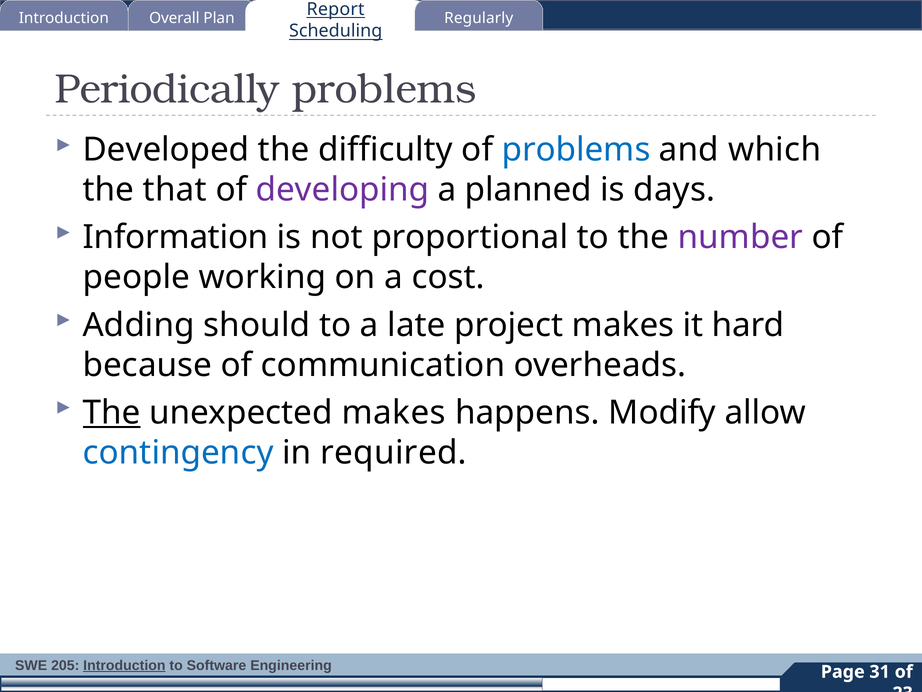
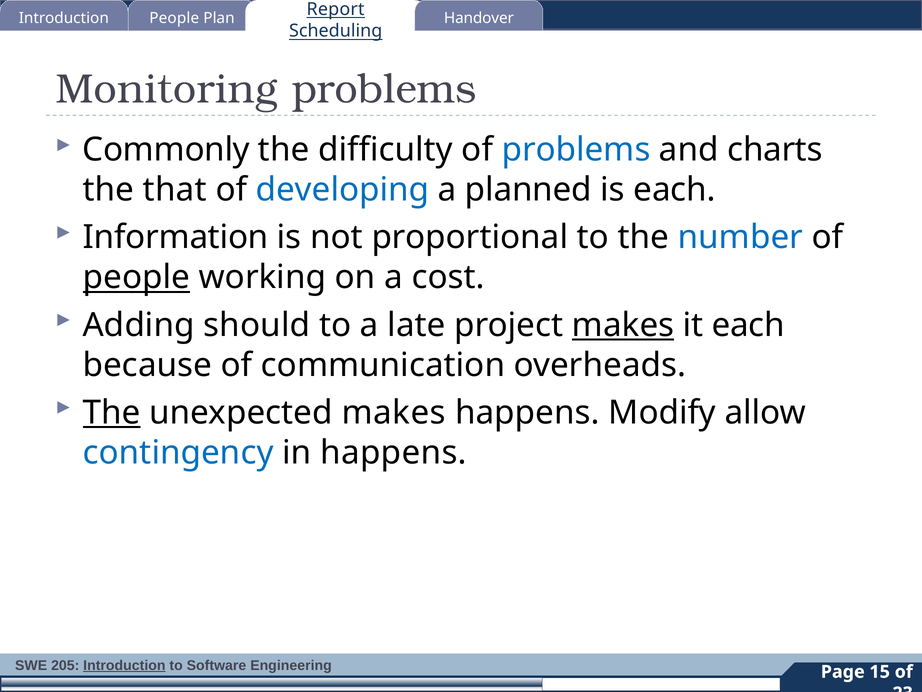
Introduction Overall: Overall -> People
Regularly: Regularly -> Handover
Periodically: Periodically -> Monitoring
Developed: Developed -> Commonly
which: which -> charts
developing colour: purple -> blue
is days: days -> each
number colour: purple -> blue
people at (136, 277) underline: none -> present
makes at (623, 325) underline: none -> present
it hard: hard -> each
in required: required -> happens
31: 31 -> 15
